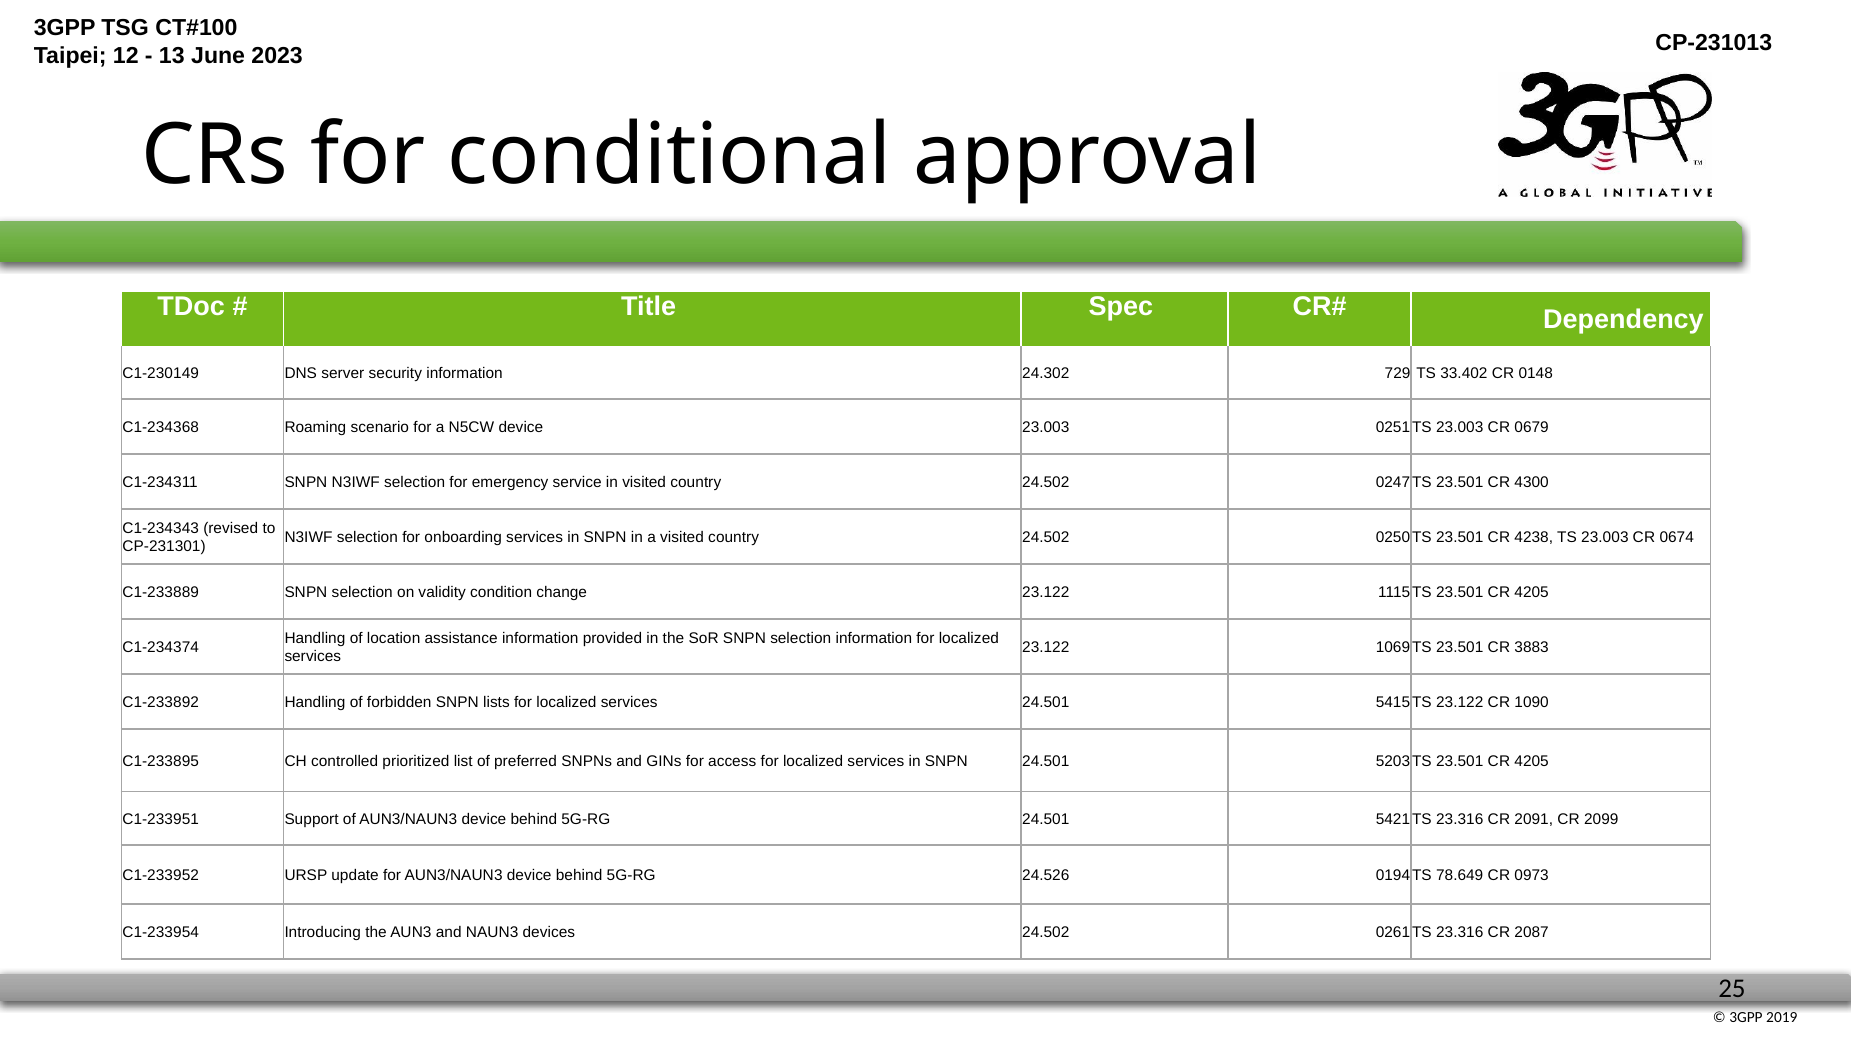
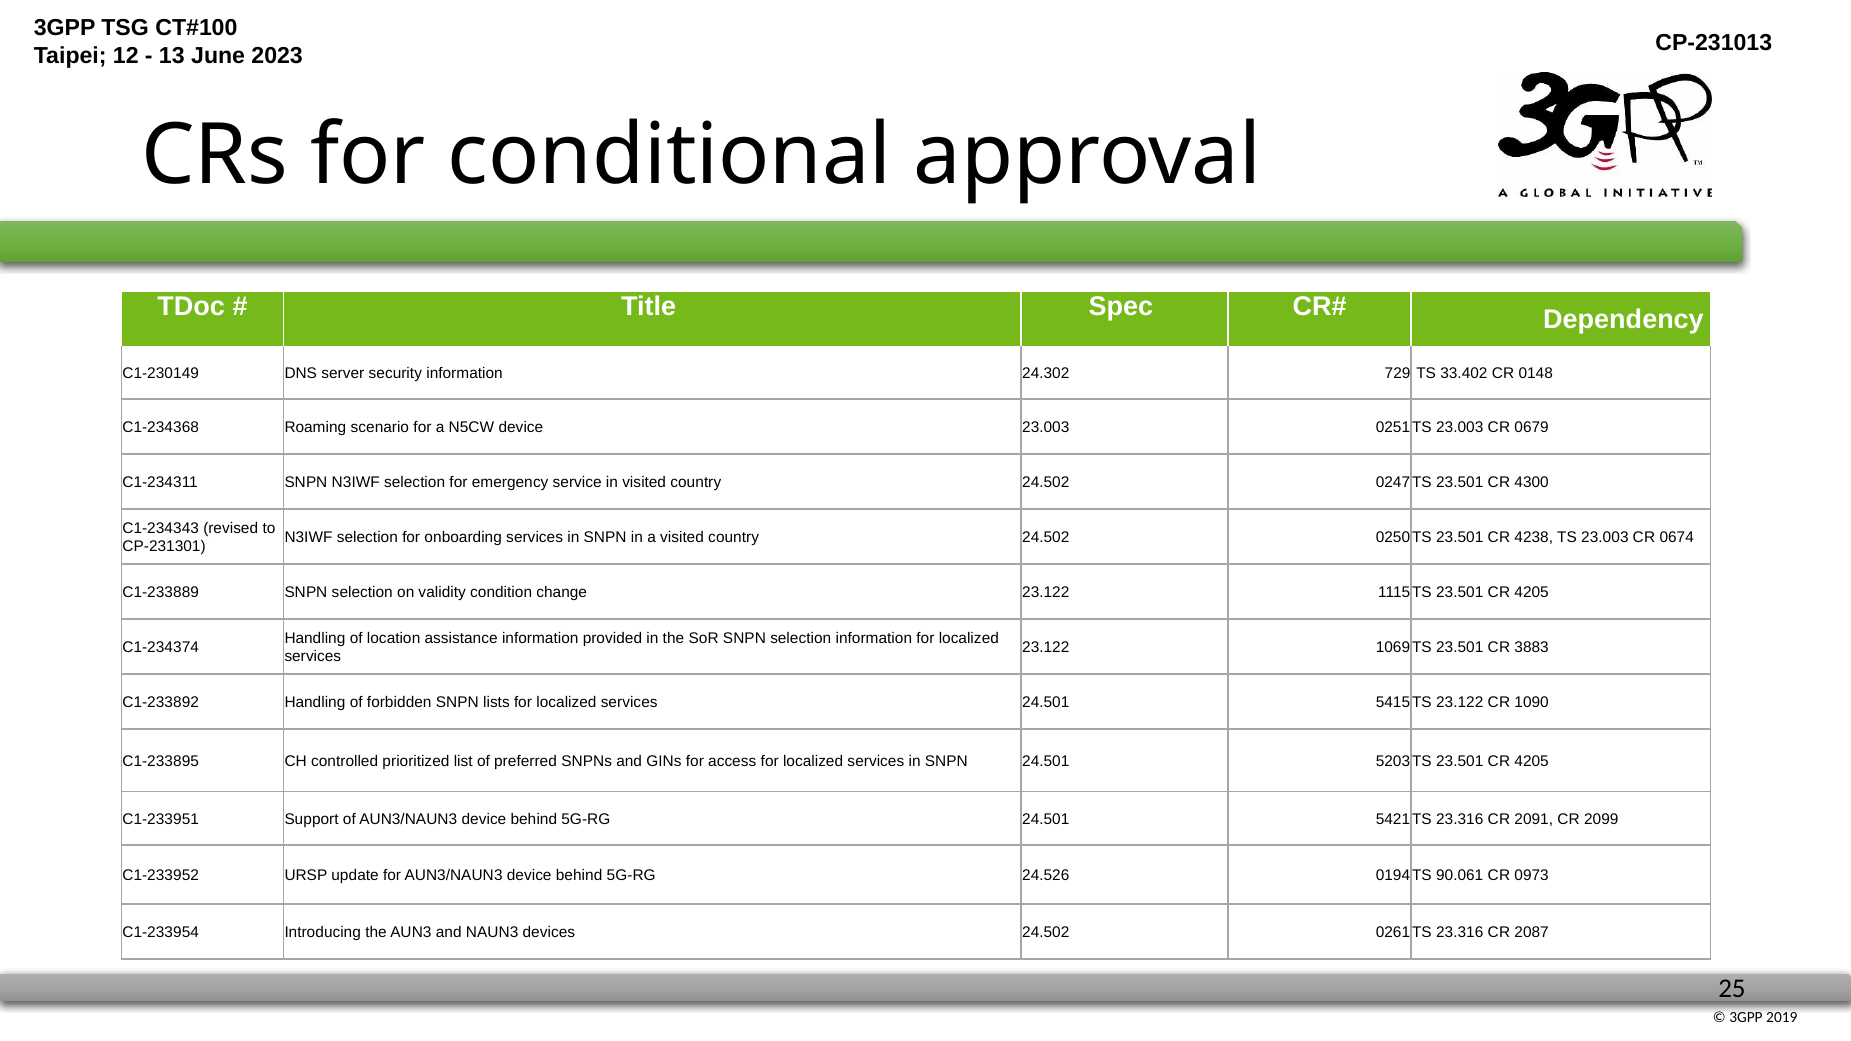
78.649: 78.649 -> 90.061
